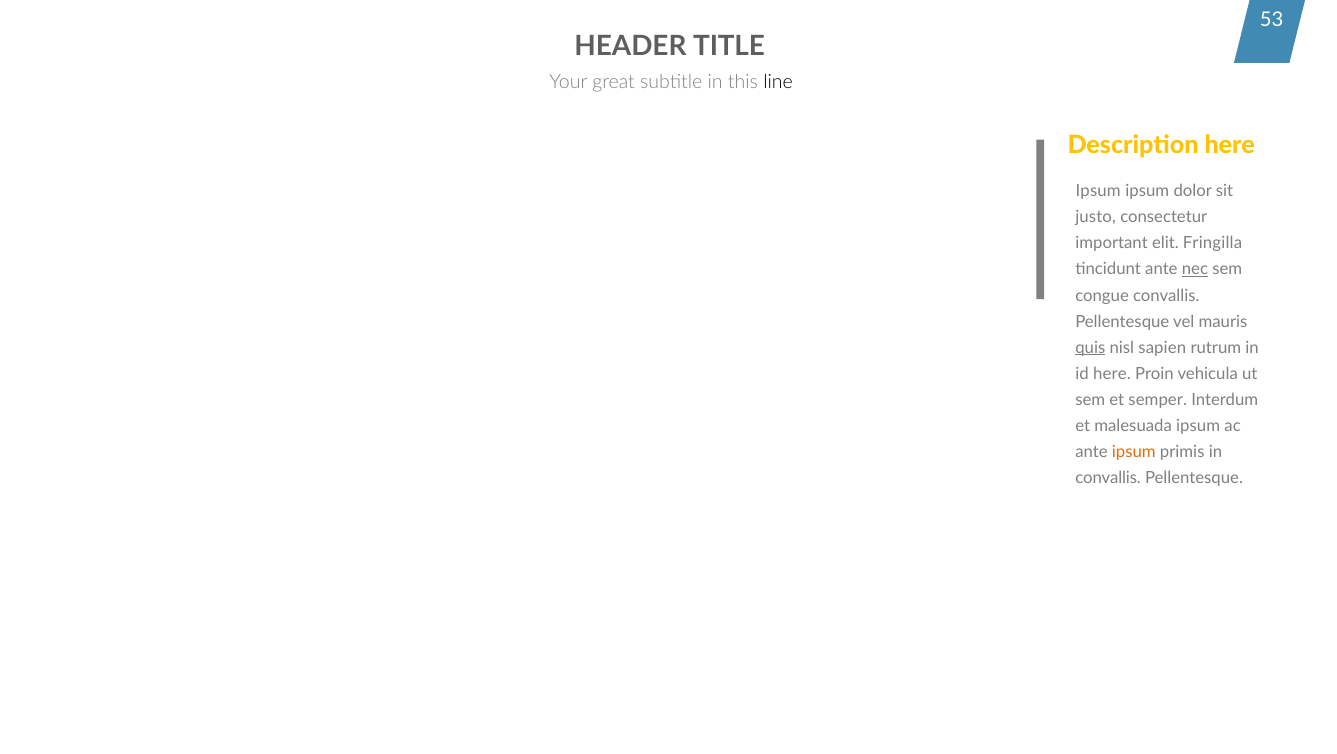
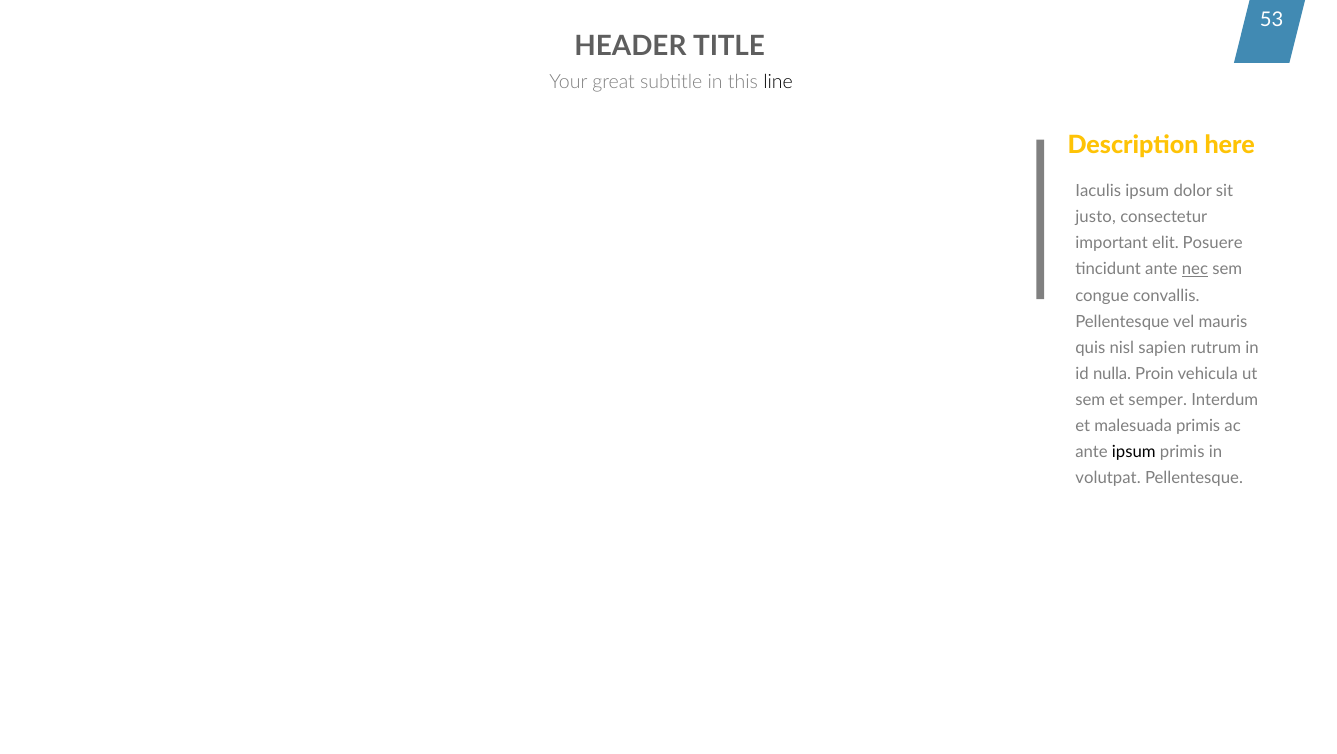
Ipsum at (1098, 191): Ipsum -> Iaculis
Fringilla: Fringilla -> Posuere
quis underline: present -> none
id here: here -> nulla
malesuada ipsum: ipsum -> primis
ipsum at (1134, 452) colour: orange -> black
convallis at (1108, 478): convallis -> volutpat
